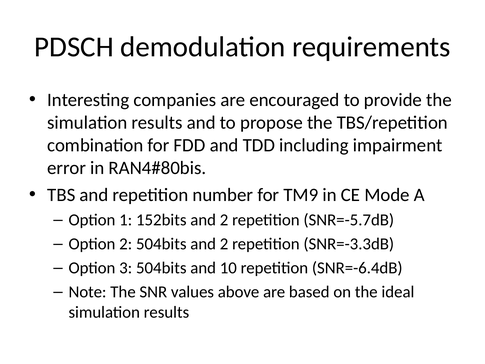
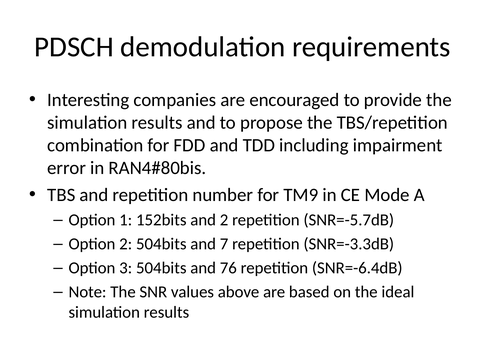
504bits and 2: 2 -> 7
10: 10 -> 76
